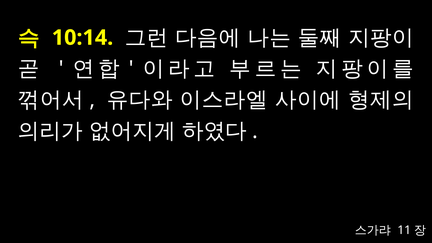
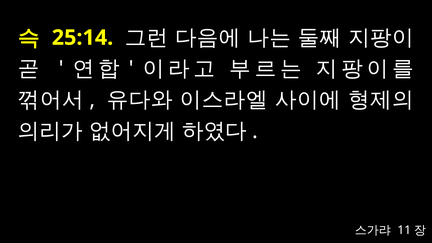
10:14: 10:14 -> 25:14
